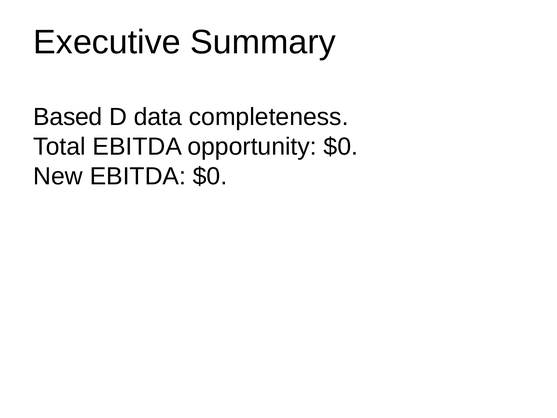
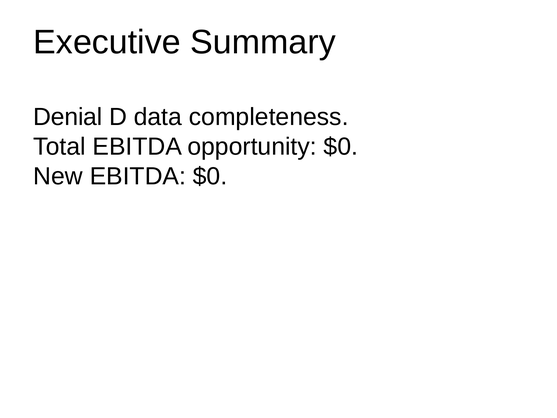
Based: Based -> Denial
